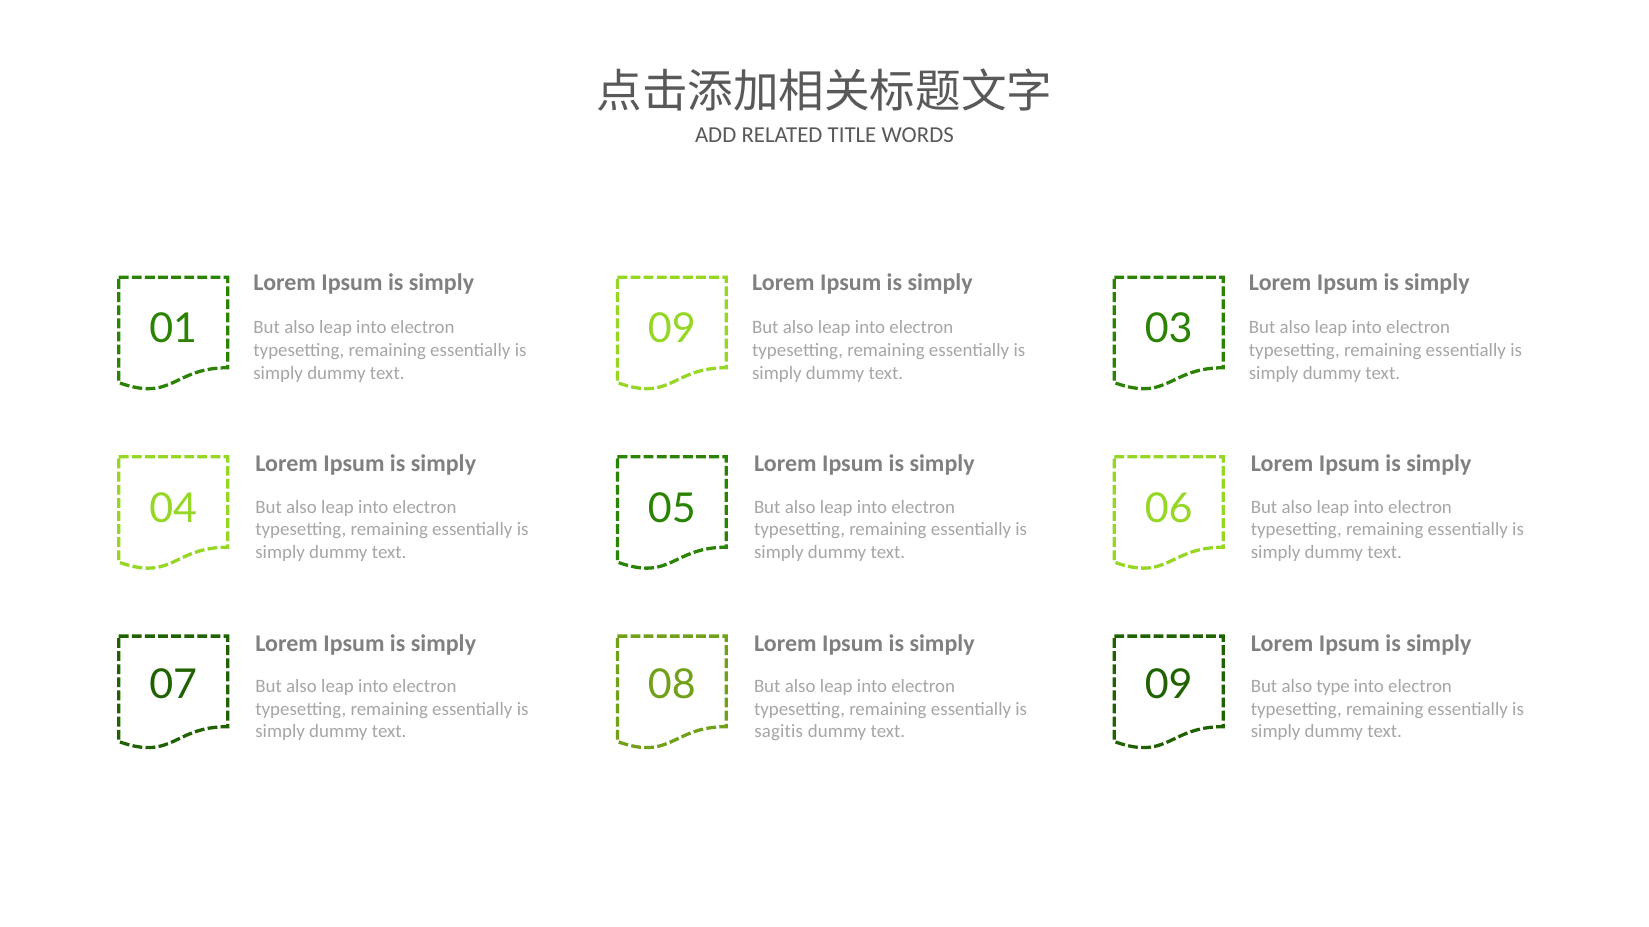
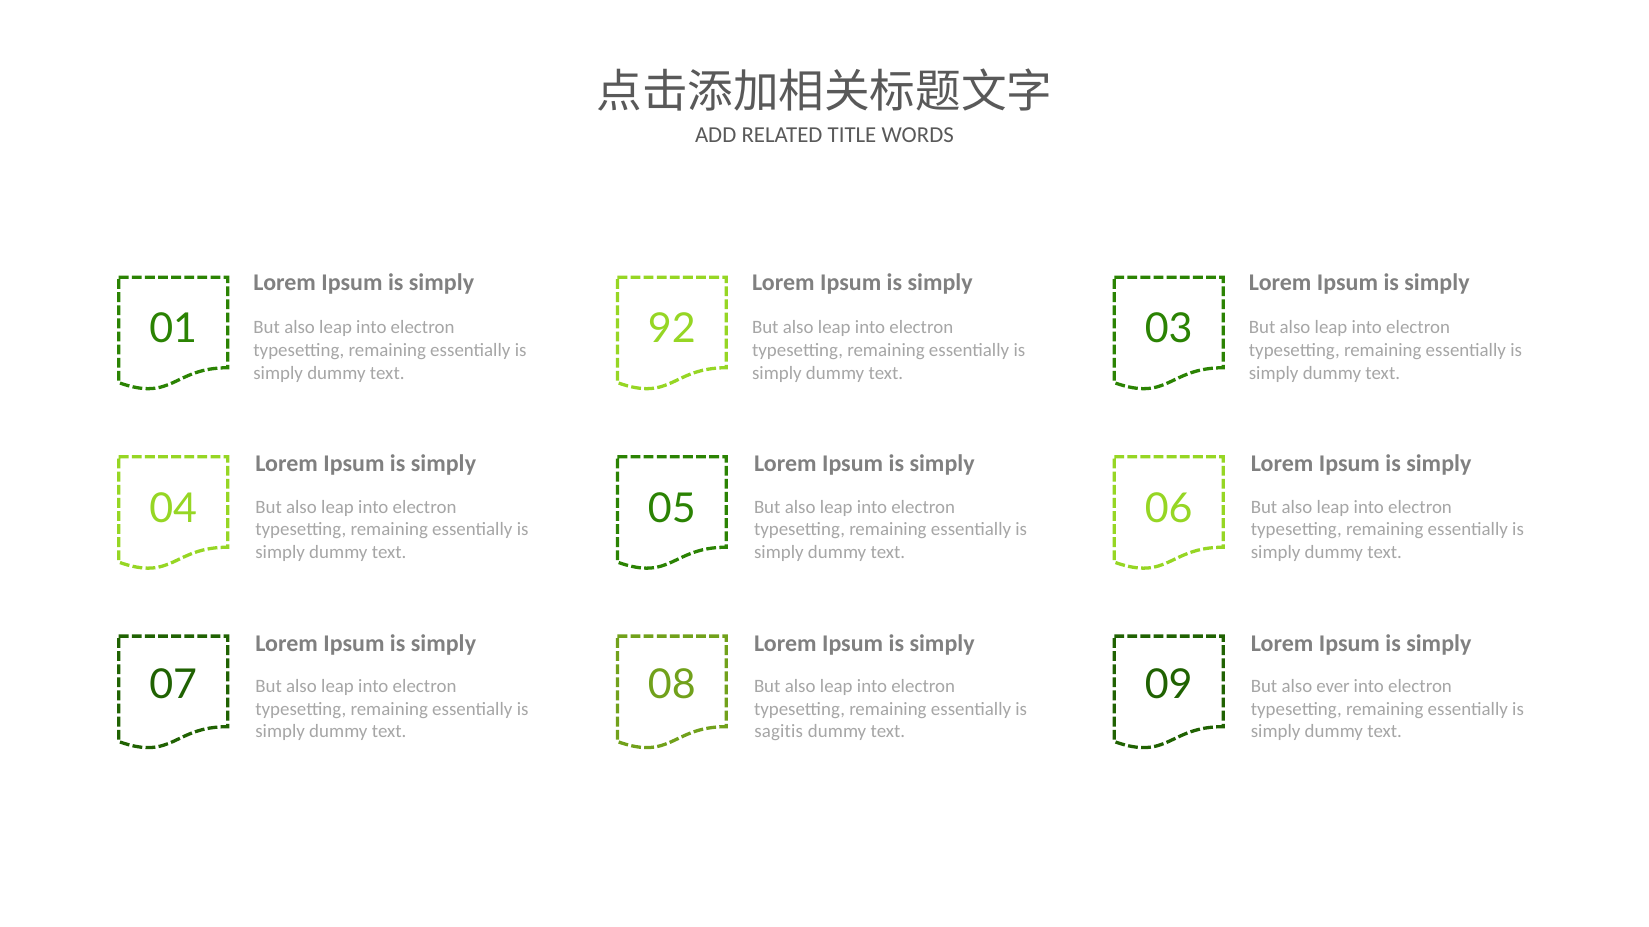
01 09: 09 -> 92
type: type -> ever
